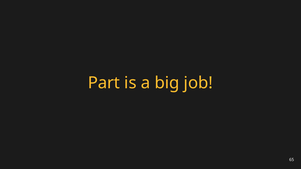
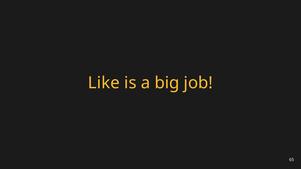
Part: Part -> Like
